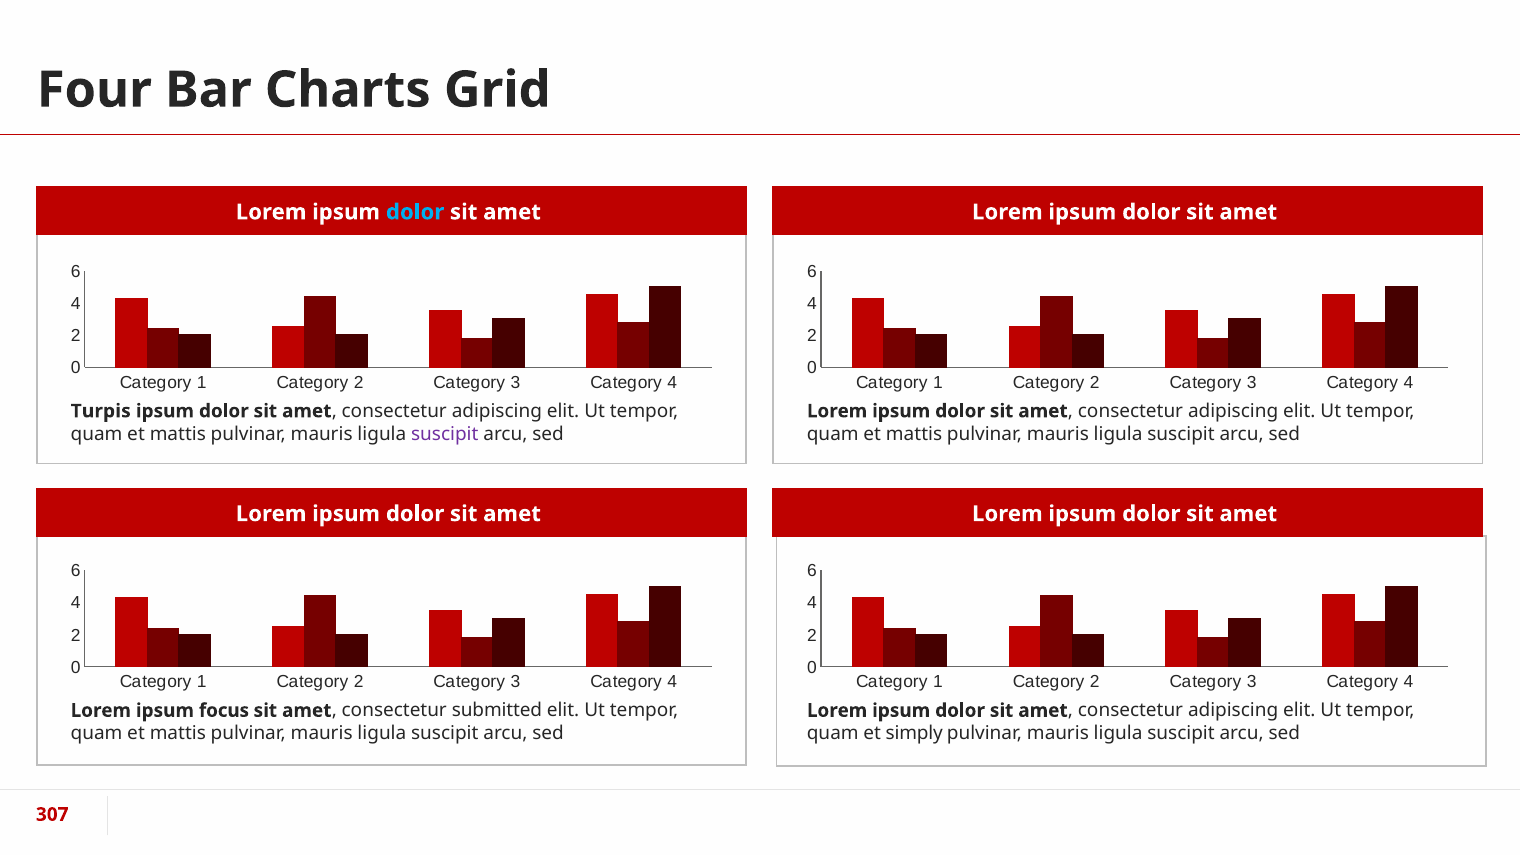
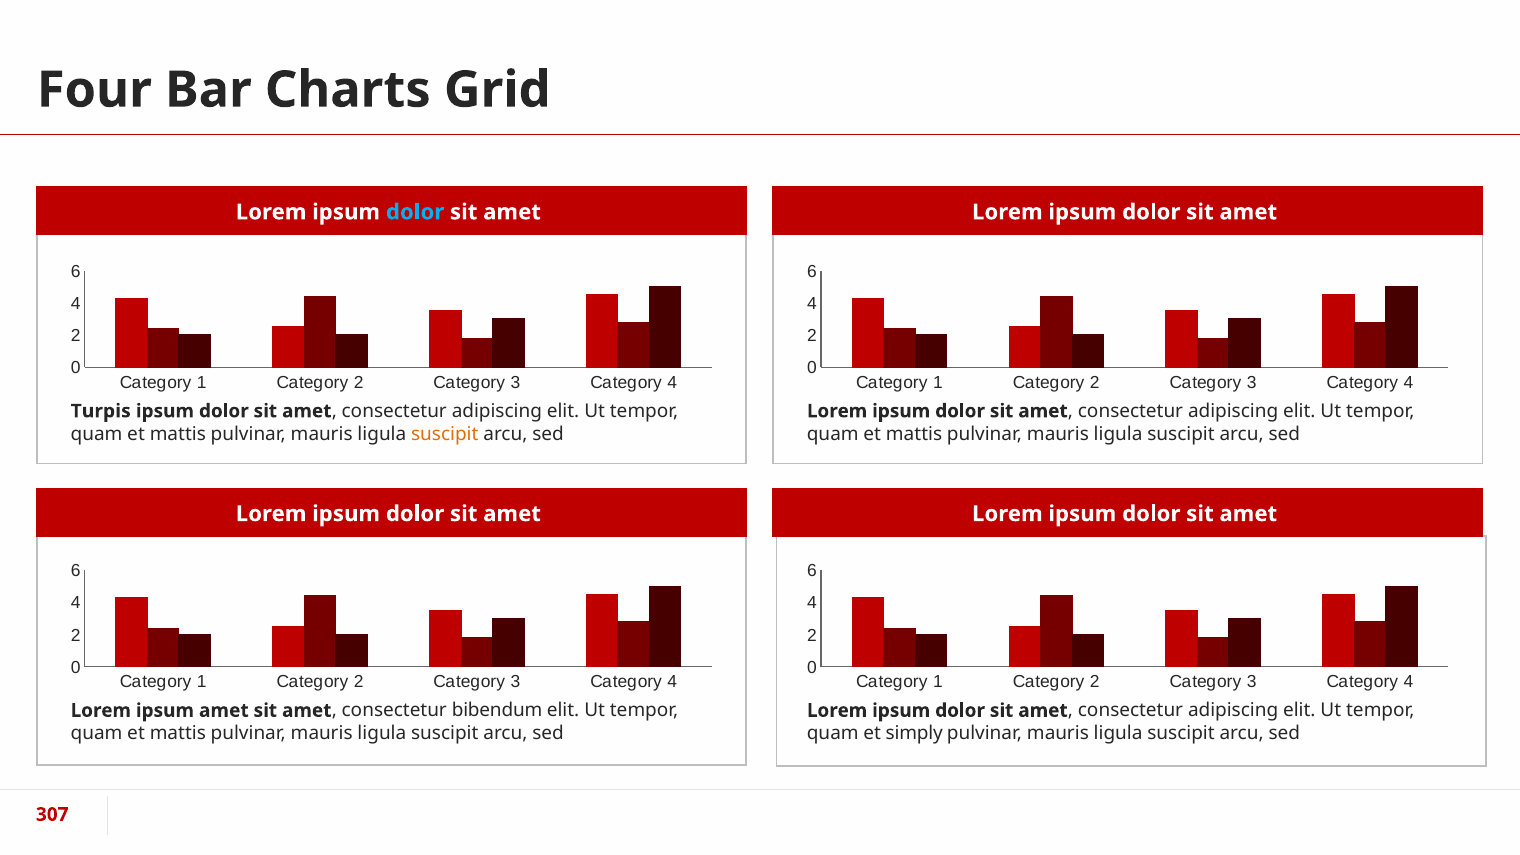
suscipit at (445, 434) colour: purple -> orange
ipsum focus: focus -> amet
submitted: submitted -> bibendum
